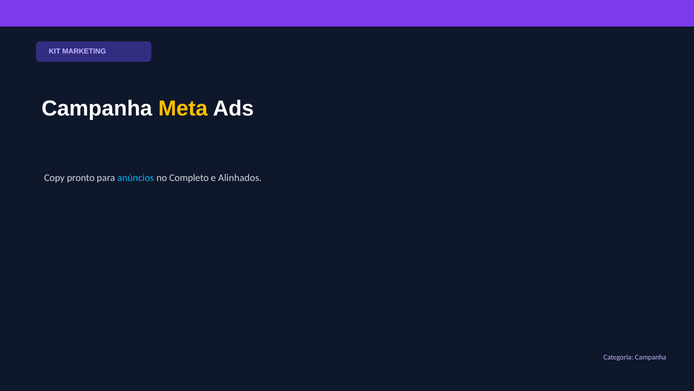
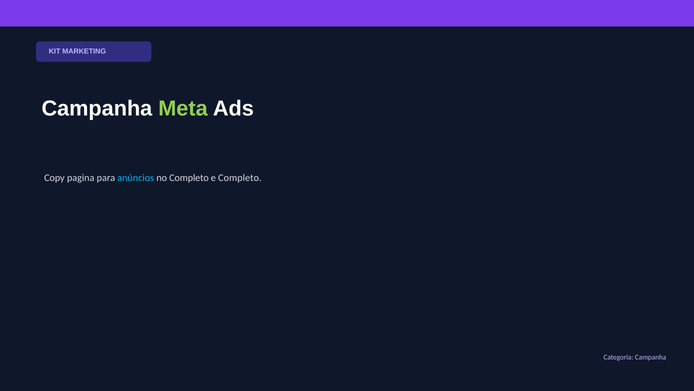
Meta colour: yellow -> light green
pronto: pronto -> pagina
e Alinhados: Alinhados -> Completo
